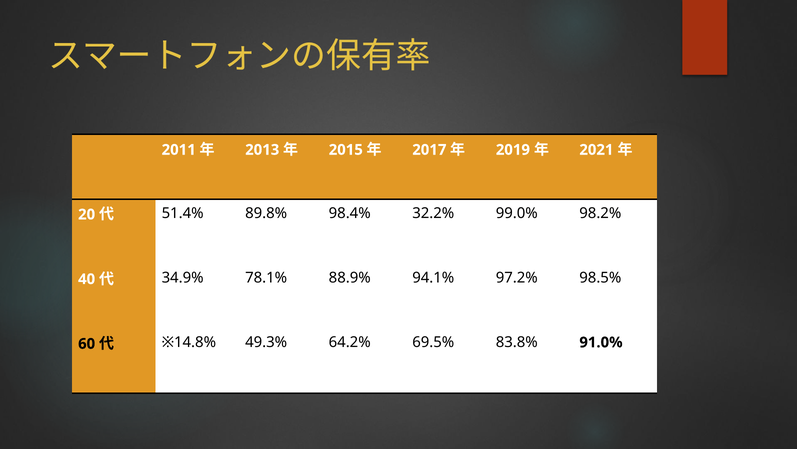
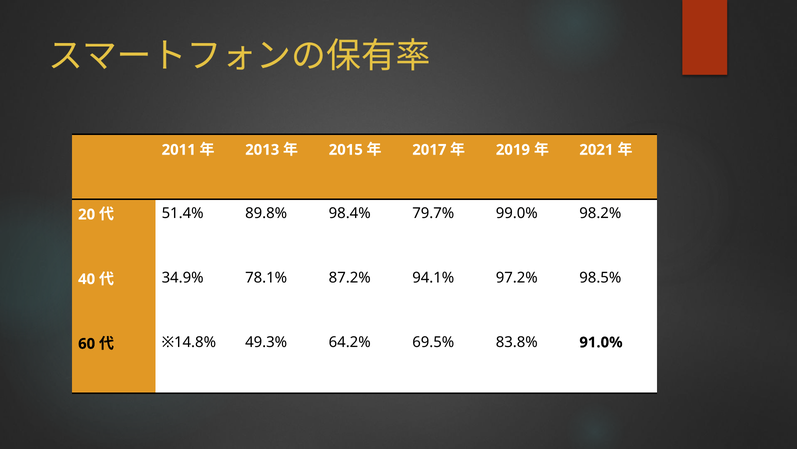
32.2%: 32.2% -> 79.7%
88.9%: 88.9% -> 87.2%
